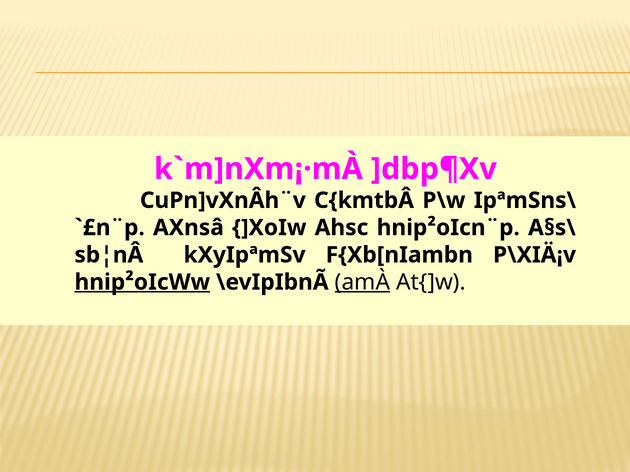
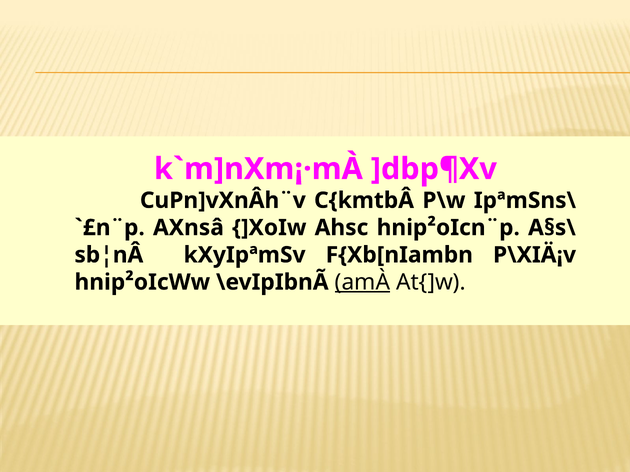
hnip²oIcWw underline: present -> none
